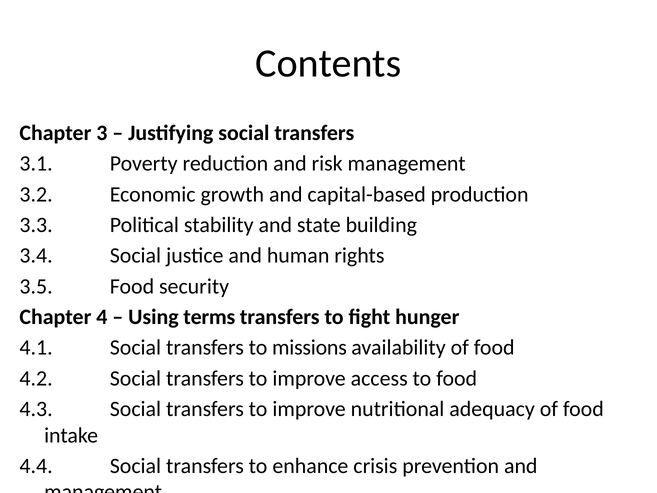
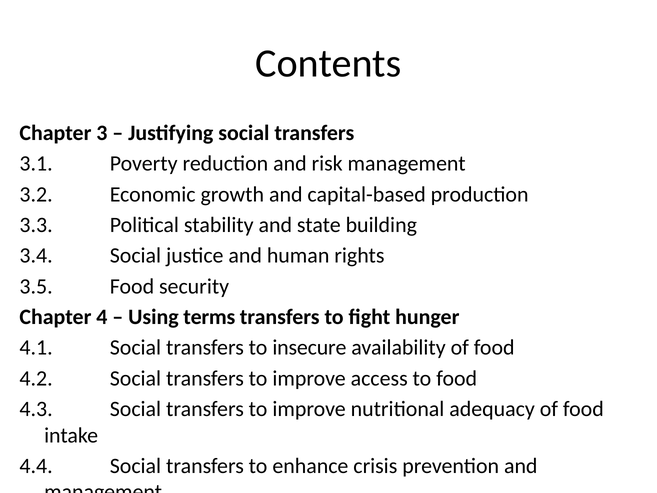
missions: missions -> insecure
